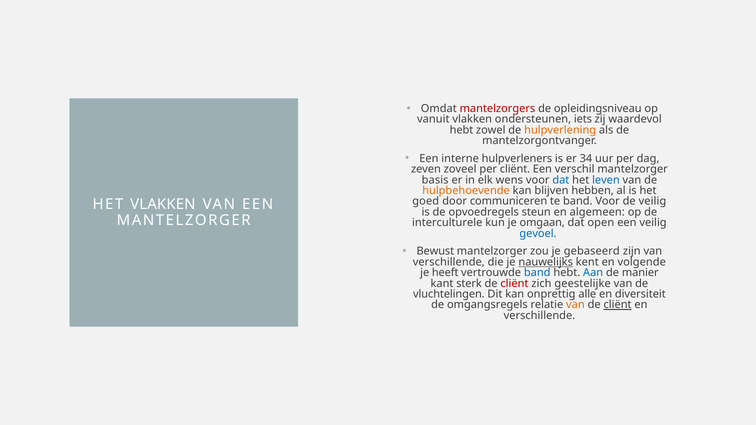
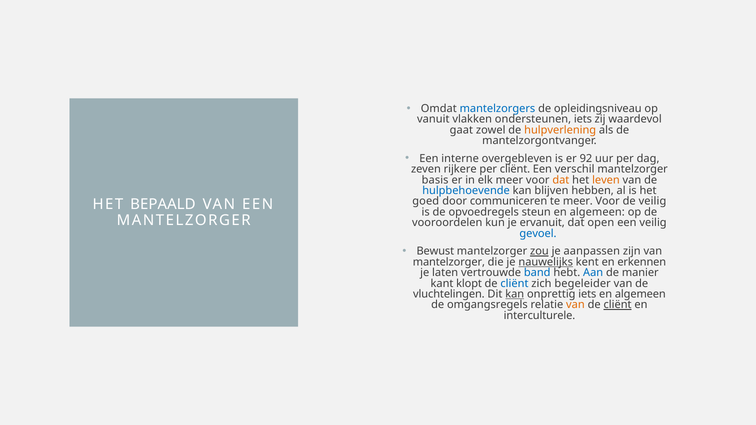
mantelzorgers colour: red -> blue
hebt at (461, 130): hebt -> gaat
hulpverleners: hulpverleners -> overgebleven
34: 34 -> 92
zoveel: zoveel -> rijkere
elk wens: wens -> meer
dat at (561, 180) colour: blue -> orange
leven colour: blue -> orange
hulpbehoevende colour: orange -> blue
te band: band -> meer
HET VLAKKEN: VLAKKEN -> BEPAALD
interculturele: interculturele -> vooroordelen
omgaan: omgaan -> ervanuit
zou underline: none -> present
gebaseerd: gebaseerd -> aanpassen
verschillende at (449, 262): verschillende -> mantelzorger
volgende: volgende -> erkennen
heeft: heeft -> laten
sterk: sterk -> klopt
cliënt at (514, 284) colour: red -> blue
geestelijke: geestelijke -> begeleider
kan at (515, 294) underline: none -> present
onprettig alle: alle -> iets
diversiteit at (640, 294): diversiteit -> algemeen
verschillende at (539, 316): verschillende -> interculturele
